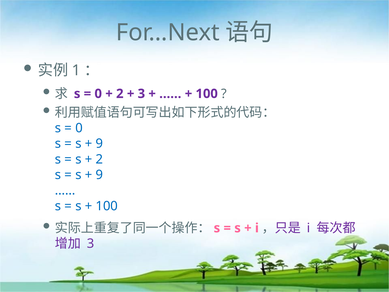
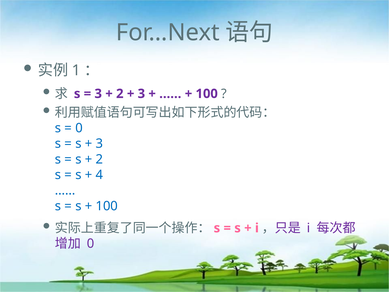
0 at (98, 94): 0 -> 3
9 at (99, 144): 9 -> 3
9 at (99, 175): 9 -> 4
3 at (91, 243): 3 -> 0
